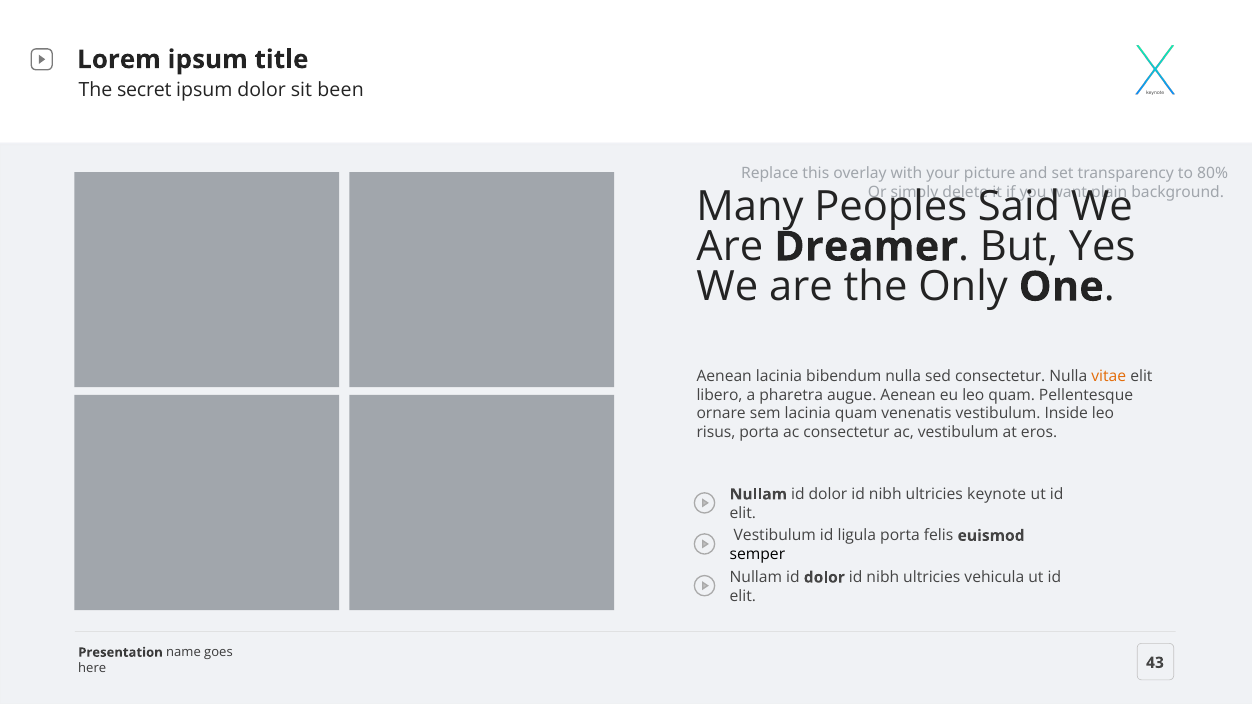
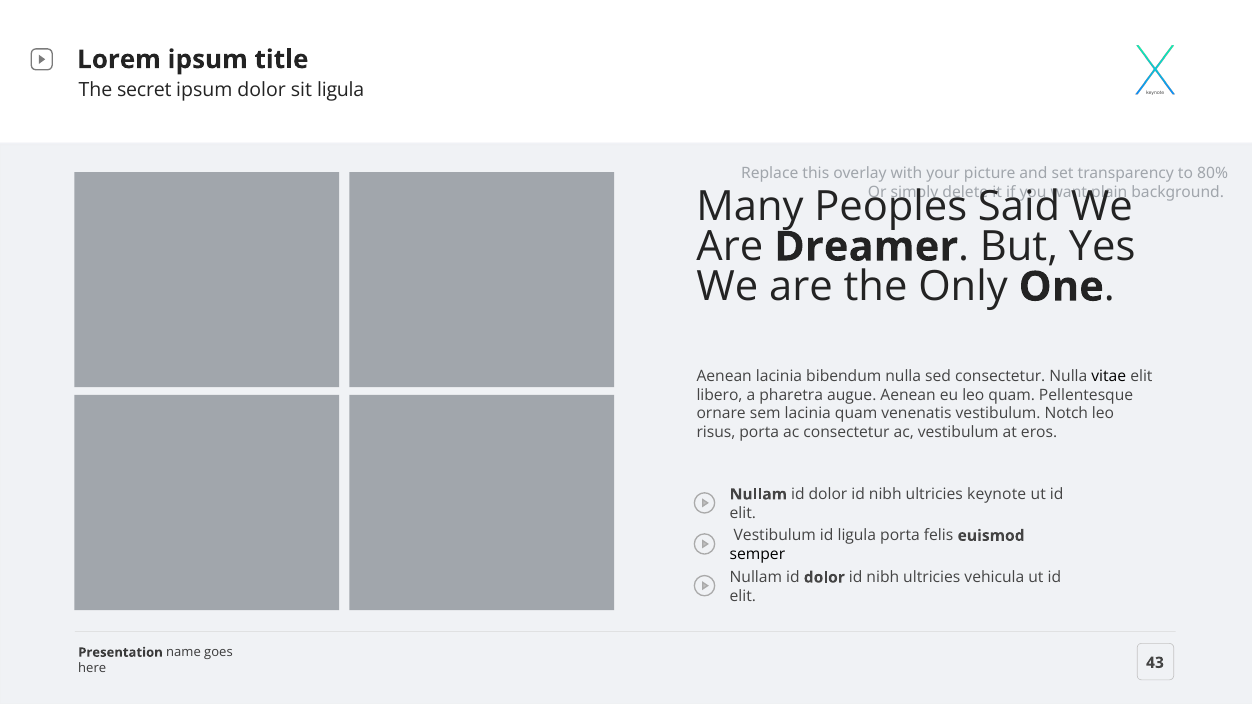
sit been: been -> ligula
vitae colour: orange -> black
Inside: Inside -> Notch
